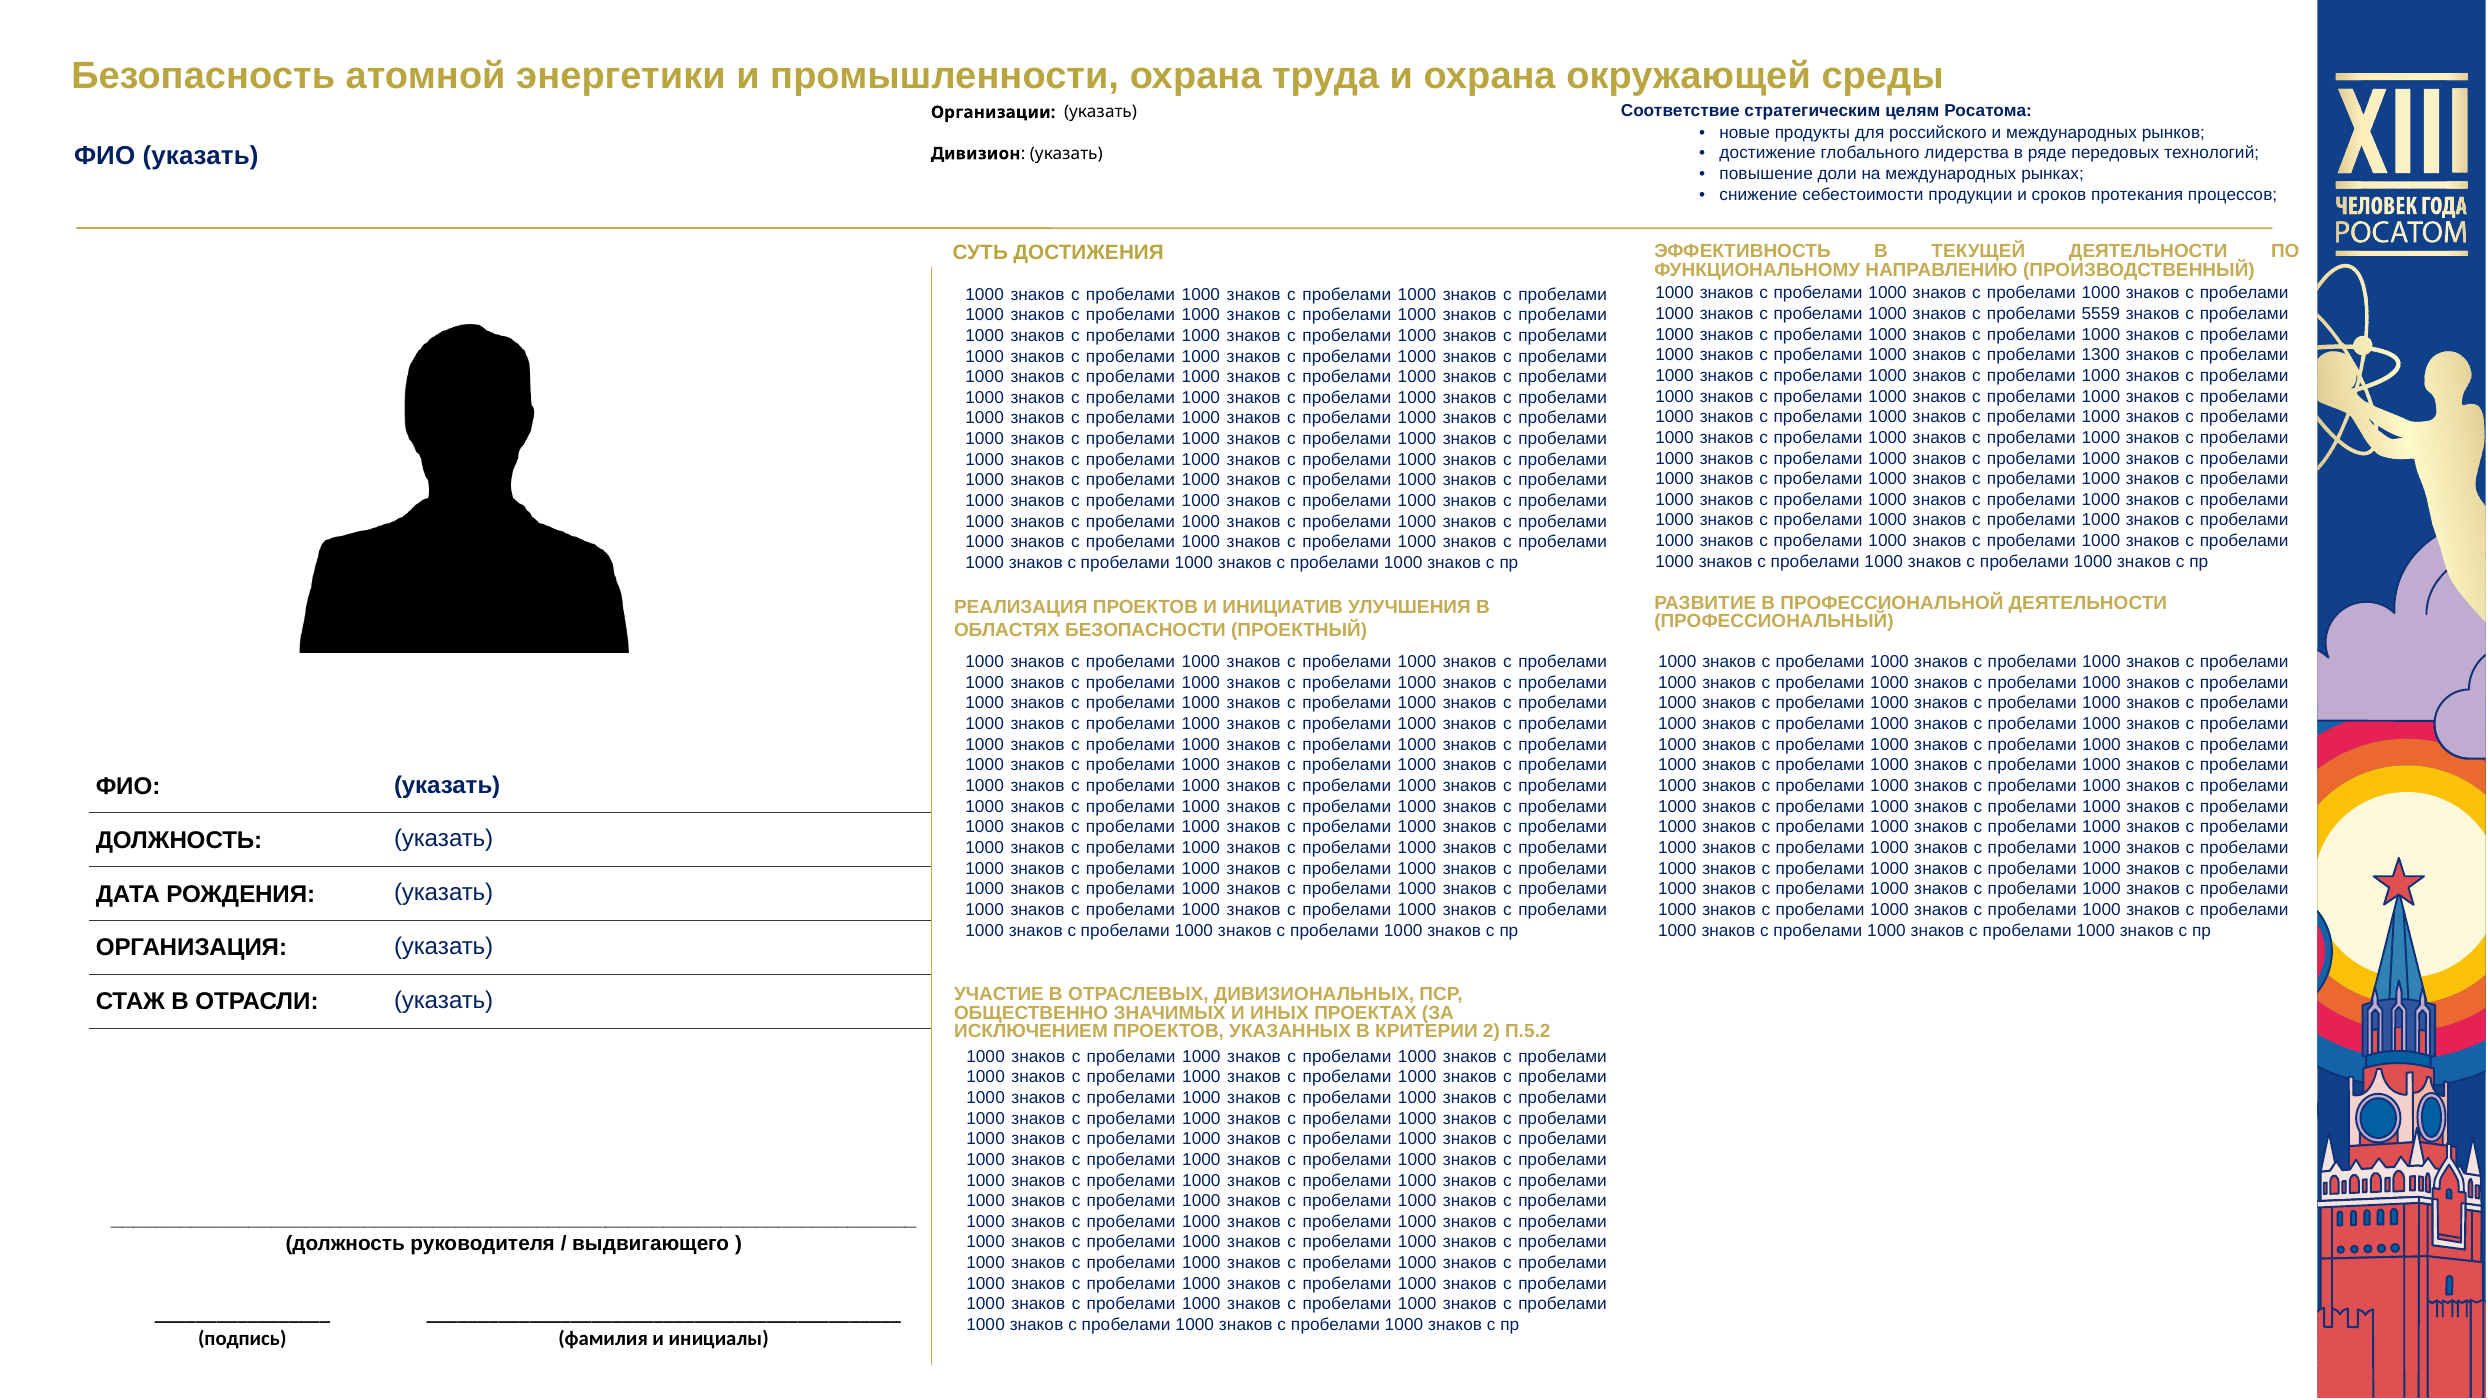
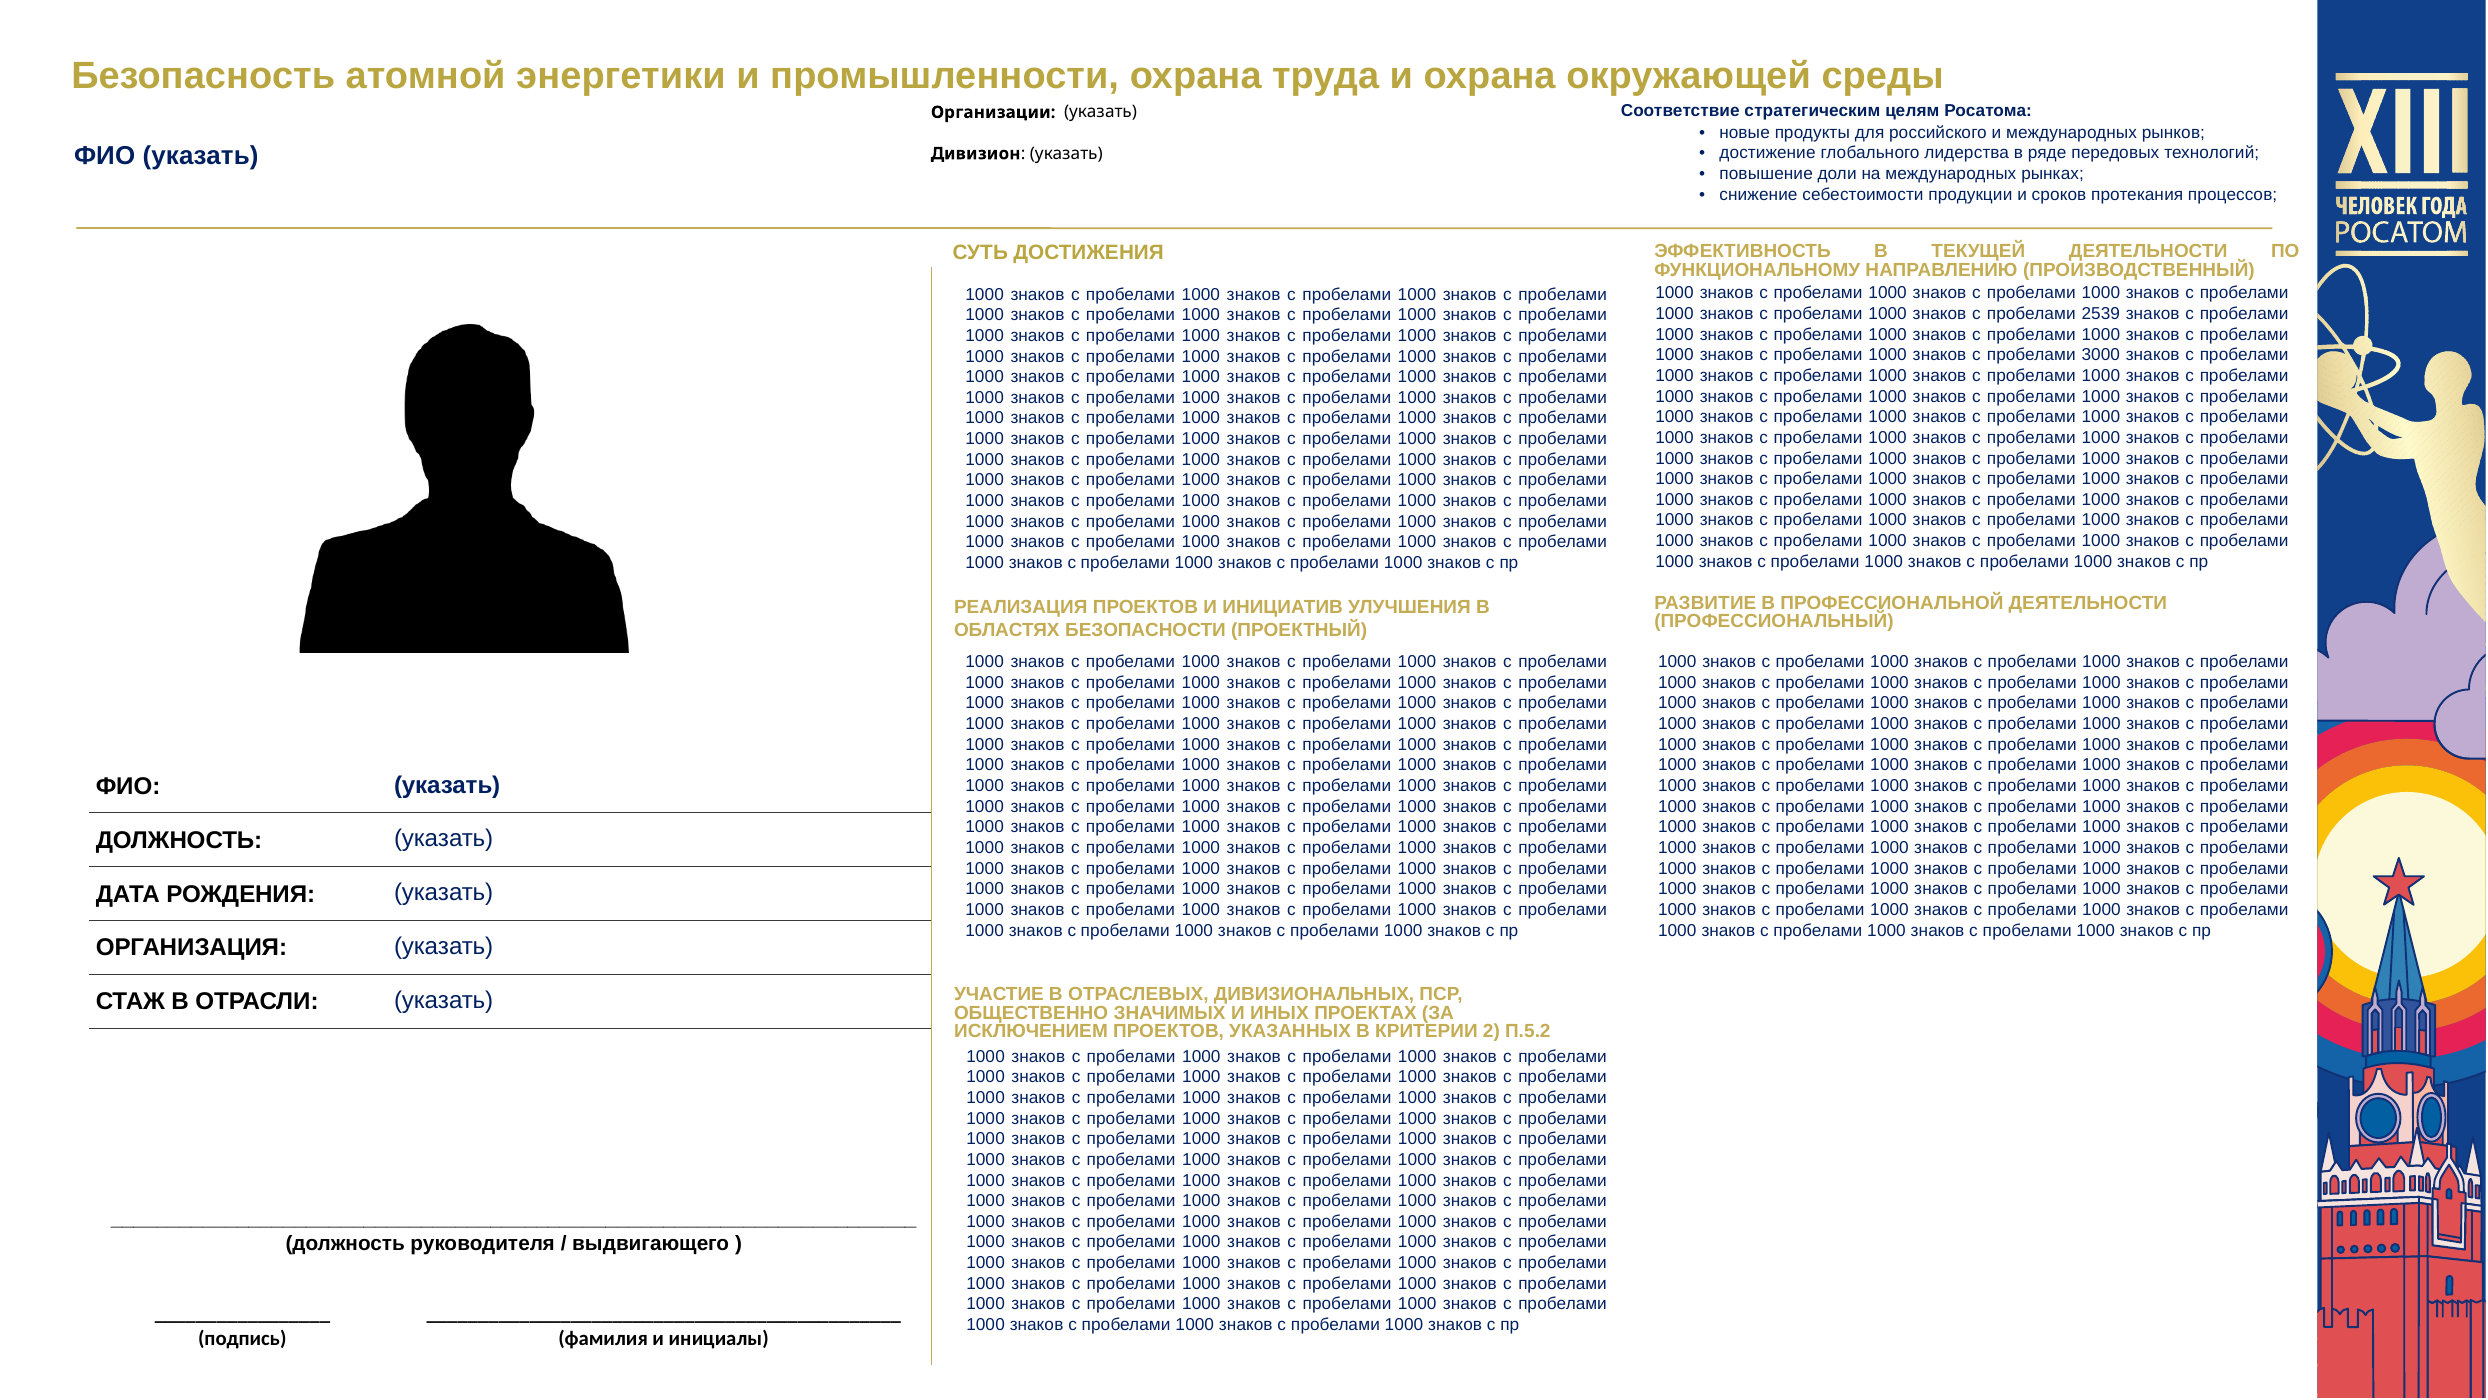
5559: 5559 -> 2539
1300: 1300 -> 3000
